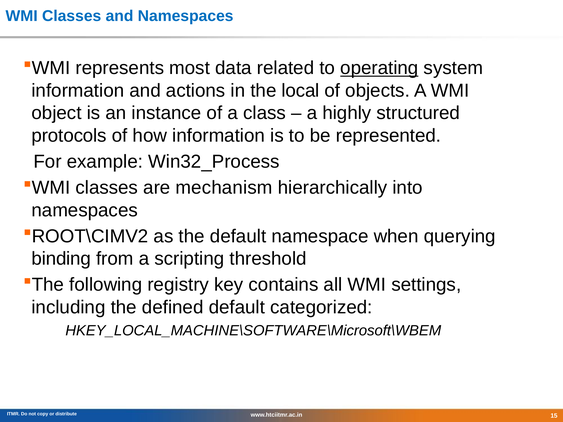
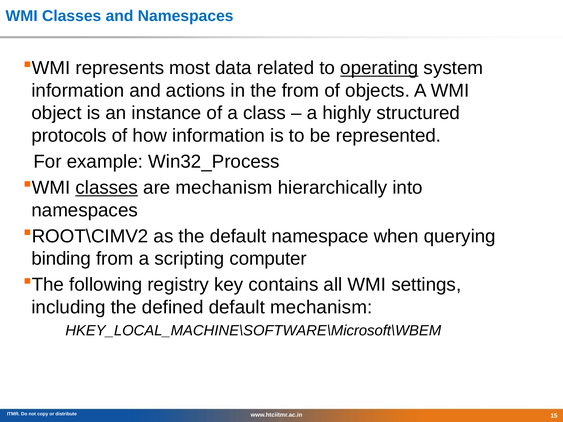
the local: local -> from
classes at (107, 188) underline: none -> present
threshold: threshold -> computer
default categorized: categorized -> mechanism
